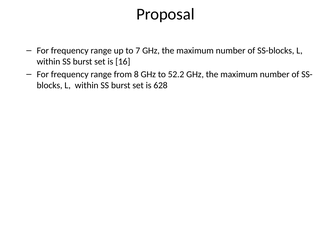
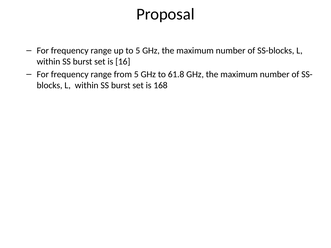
to 7: 7 -> 5
from 8: 8 -> 5
52.2: 52.2 -> 61.8
628: 628 -> 168
